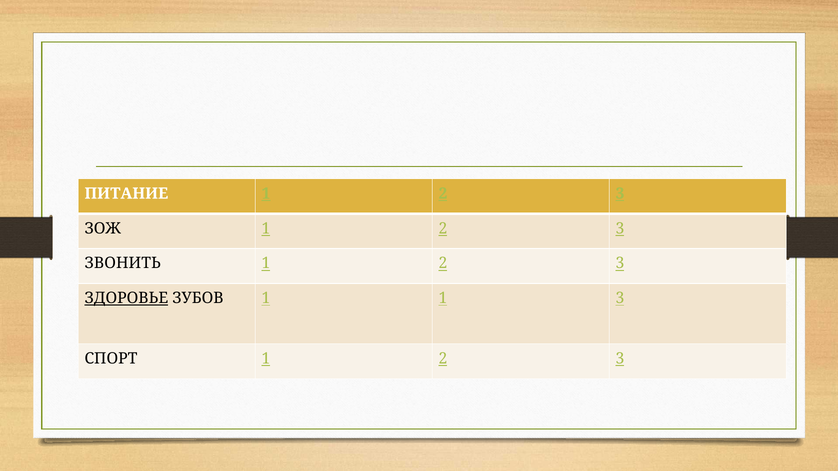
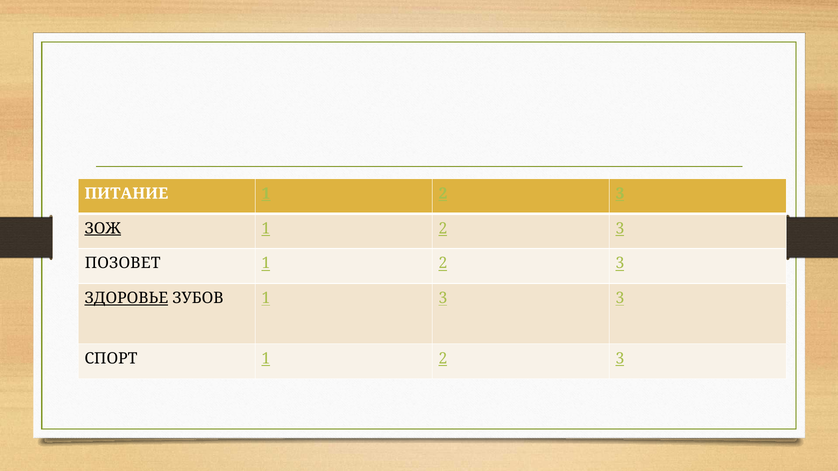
ЗОЖ underline: none -> present
ЗВОНИТЬ: ЗВОНИТЬ -> ПОЗОВЕТ
1 1: 1 -> 3
